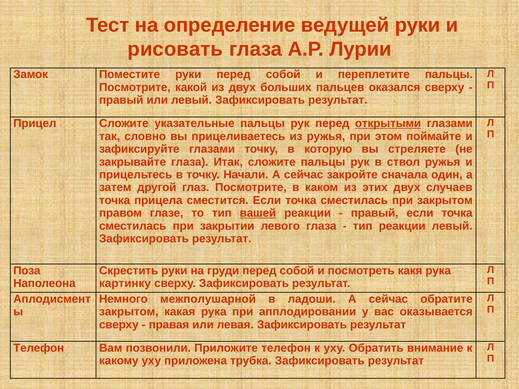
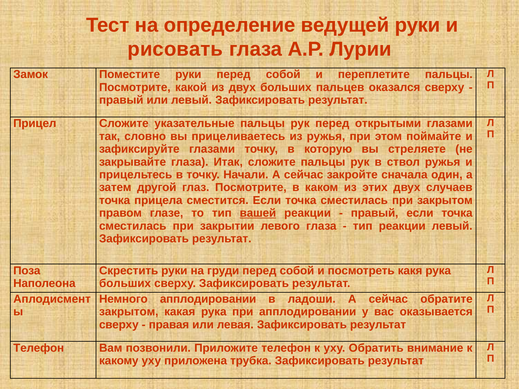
открытыми underline: present -> none
картинку at (125, 284): картинку -> больших
Немного межполушарной: межполушарной -> апплодировании
